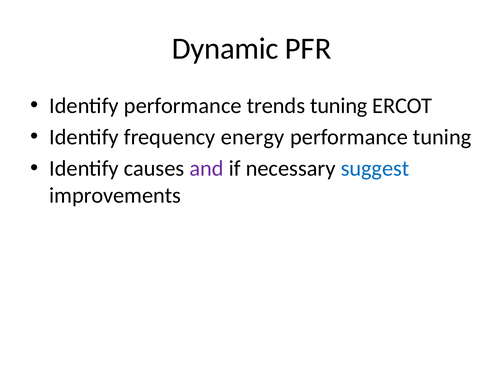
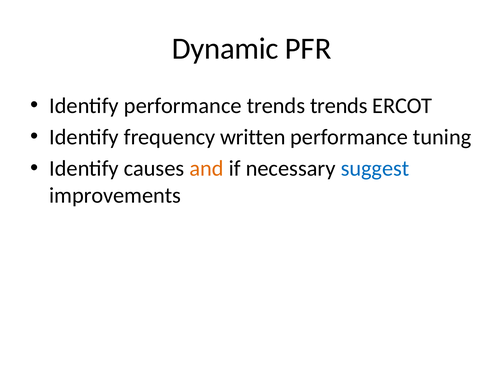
trends tuning: tuning -> trends
energy: energy -> written
and colour: purple -> orange
